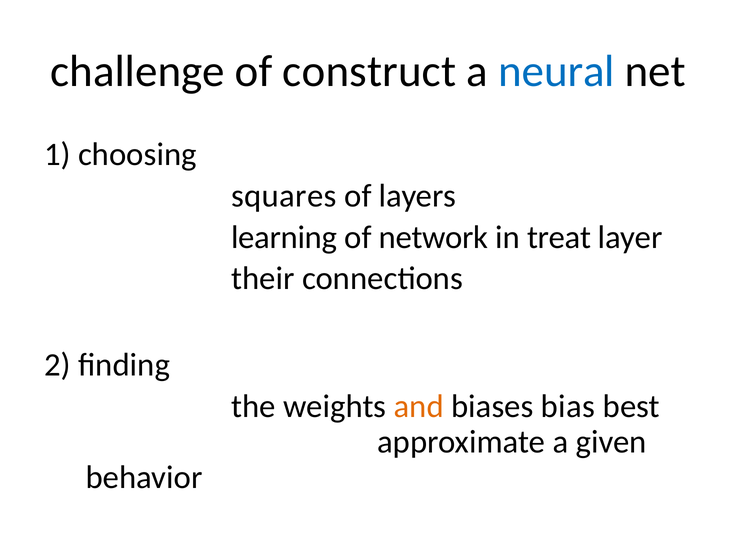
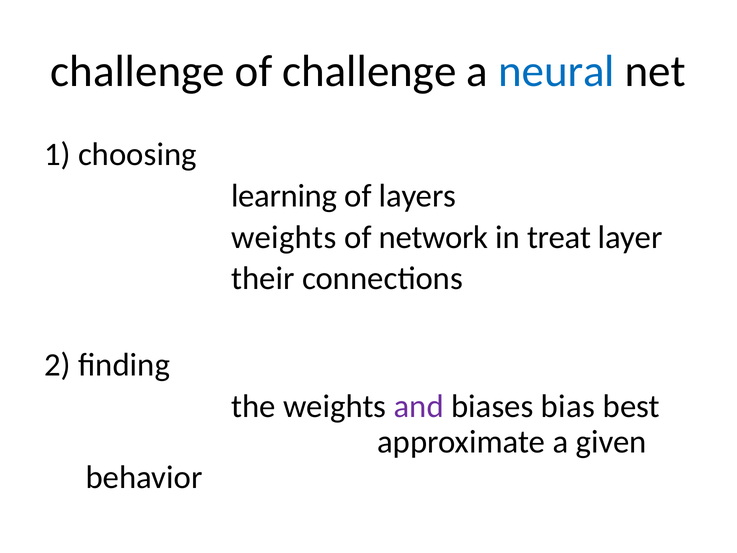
of construct: construct -> challenge
squares: squares -> learning
learning at (284, 237): learning -> weights
and colour: orange -> purple
